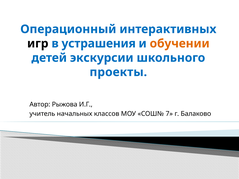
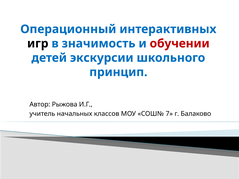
устрашения: устрашения -> значимость
обучении colour: orange -> red
проекты: проекты -> принцип
